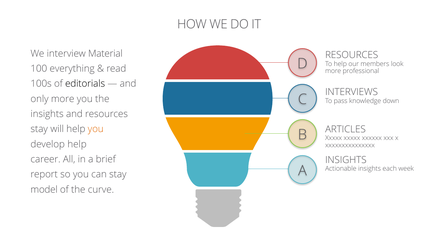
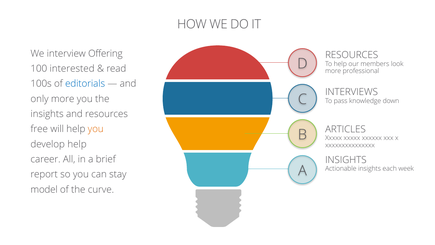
Material: Material -> Offering
everything: everything -> interested
editorials colour: black -> blue
stay at (39, 129): stay -> free
